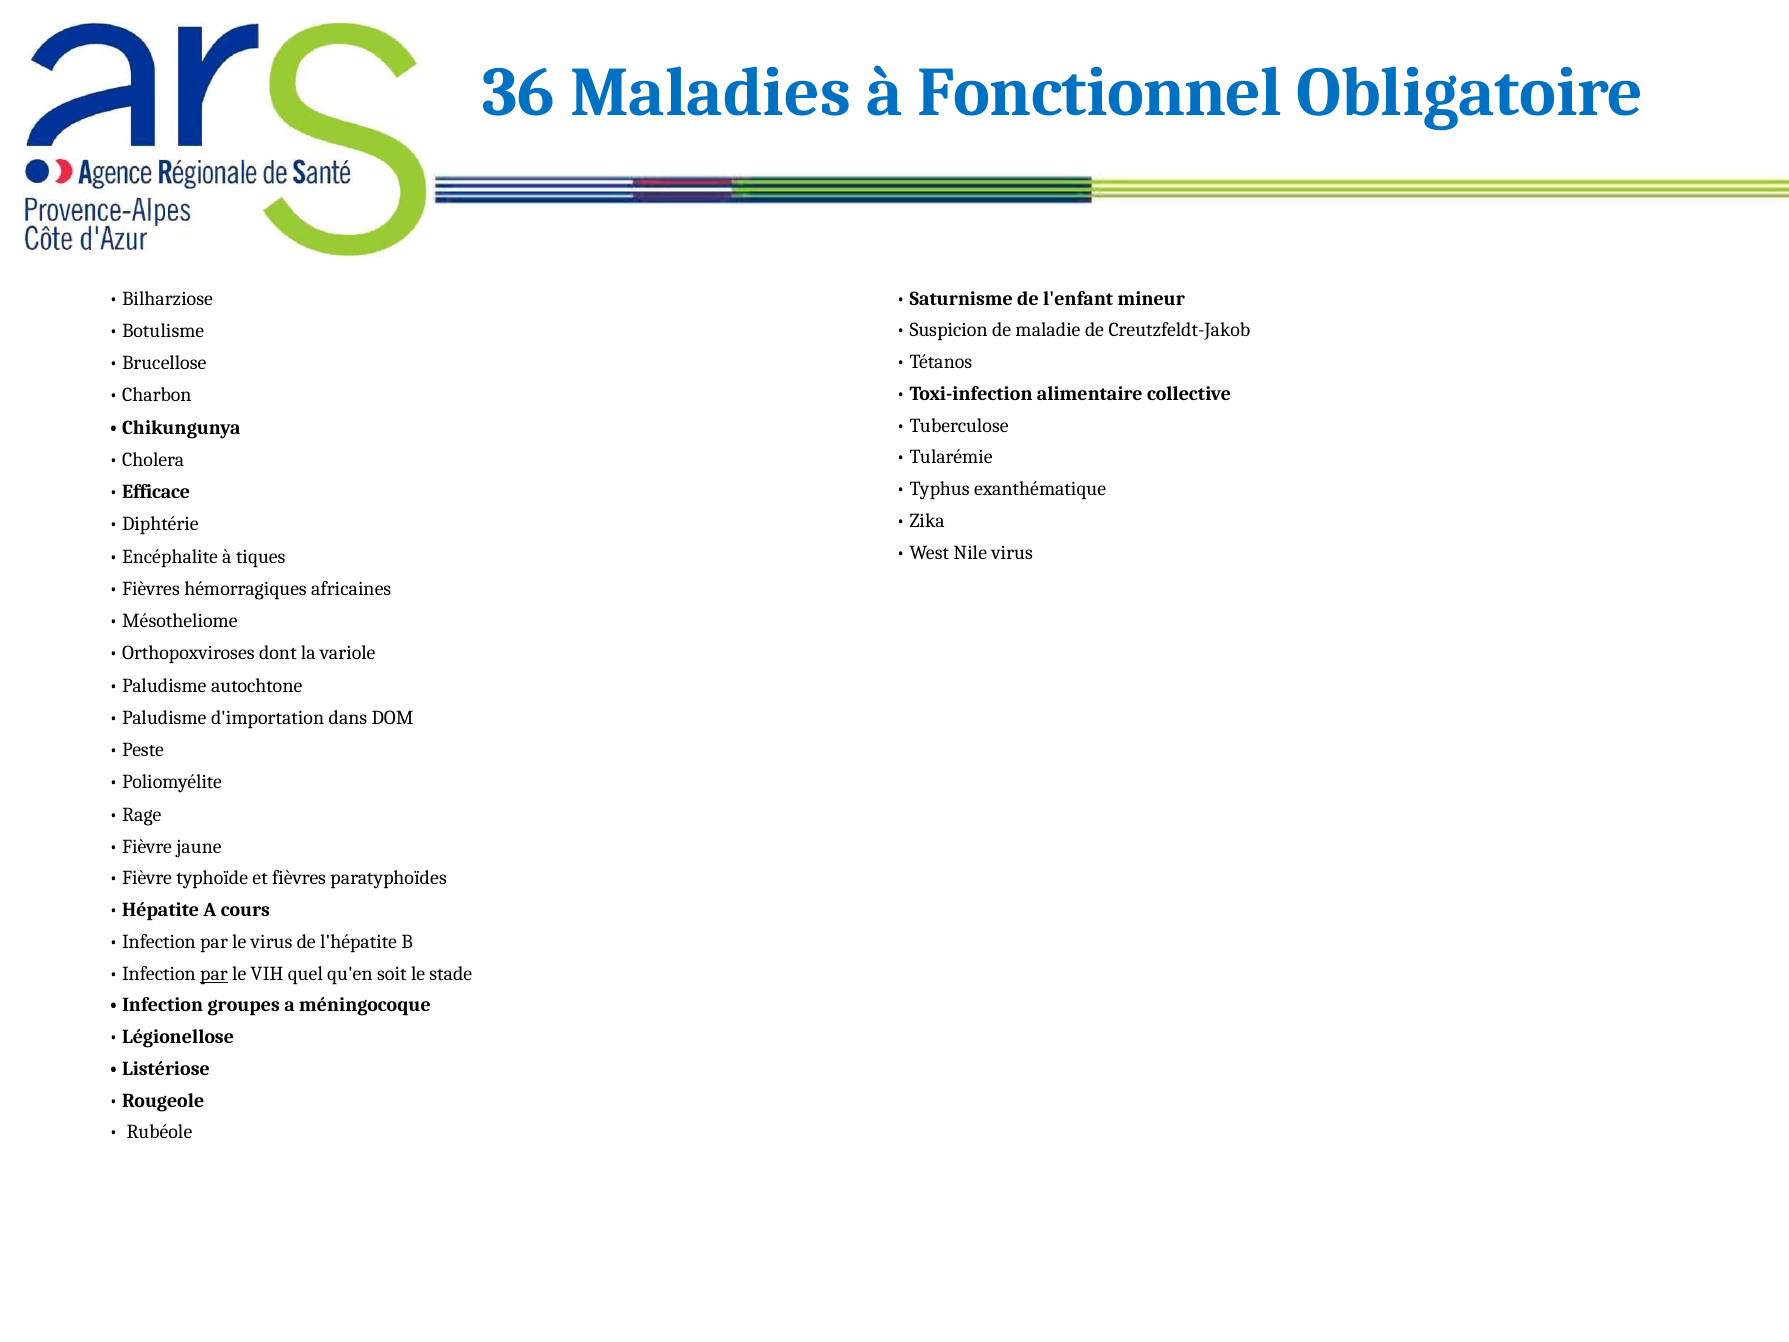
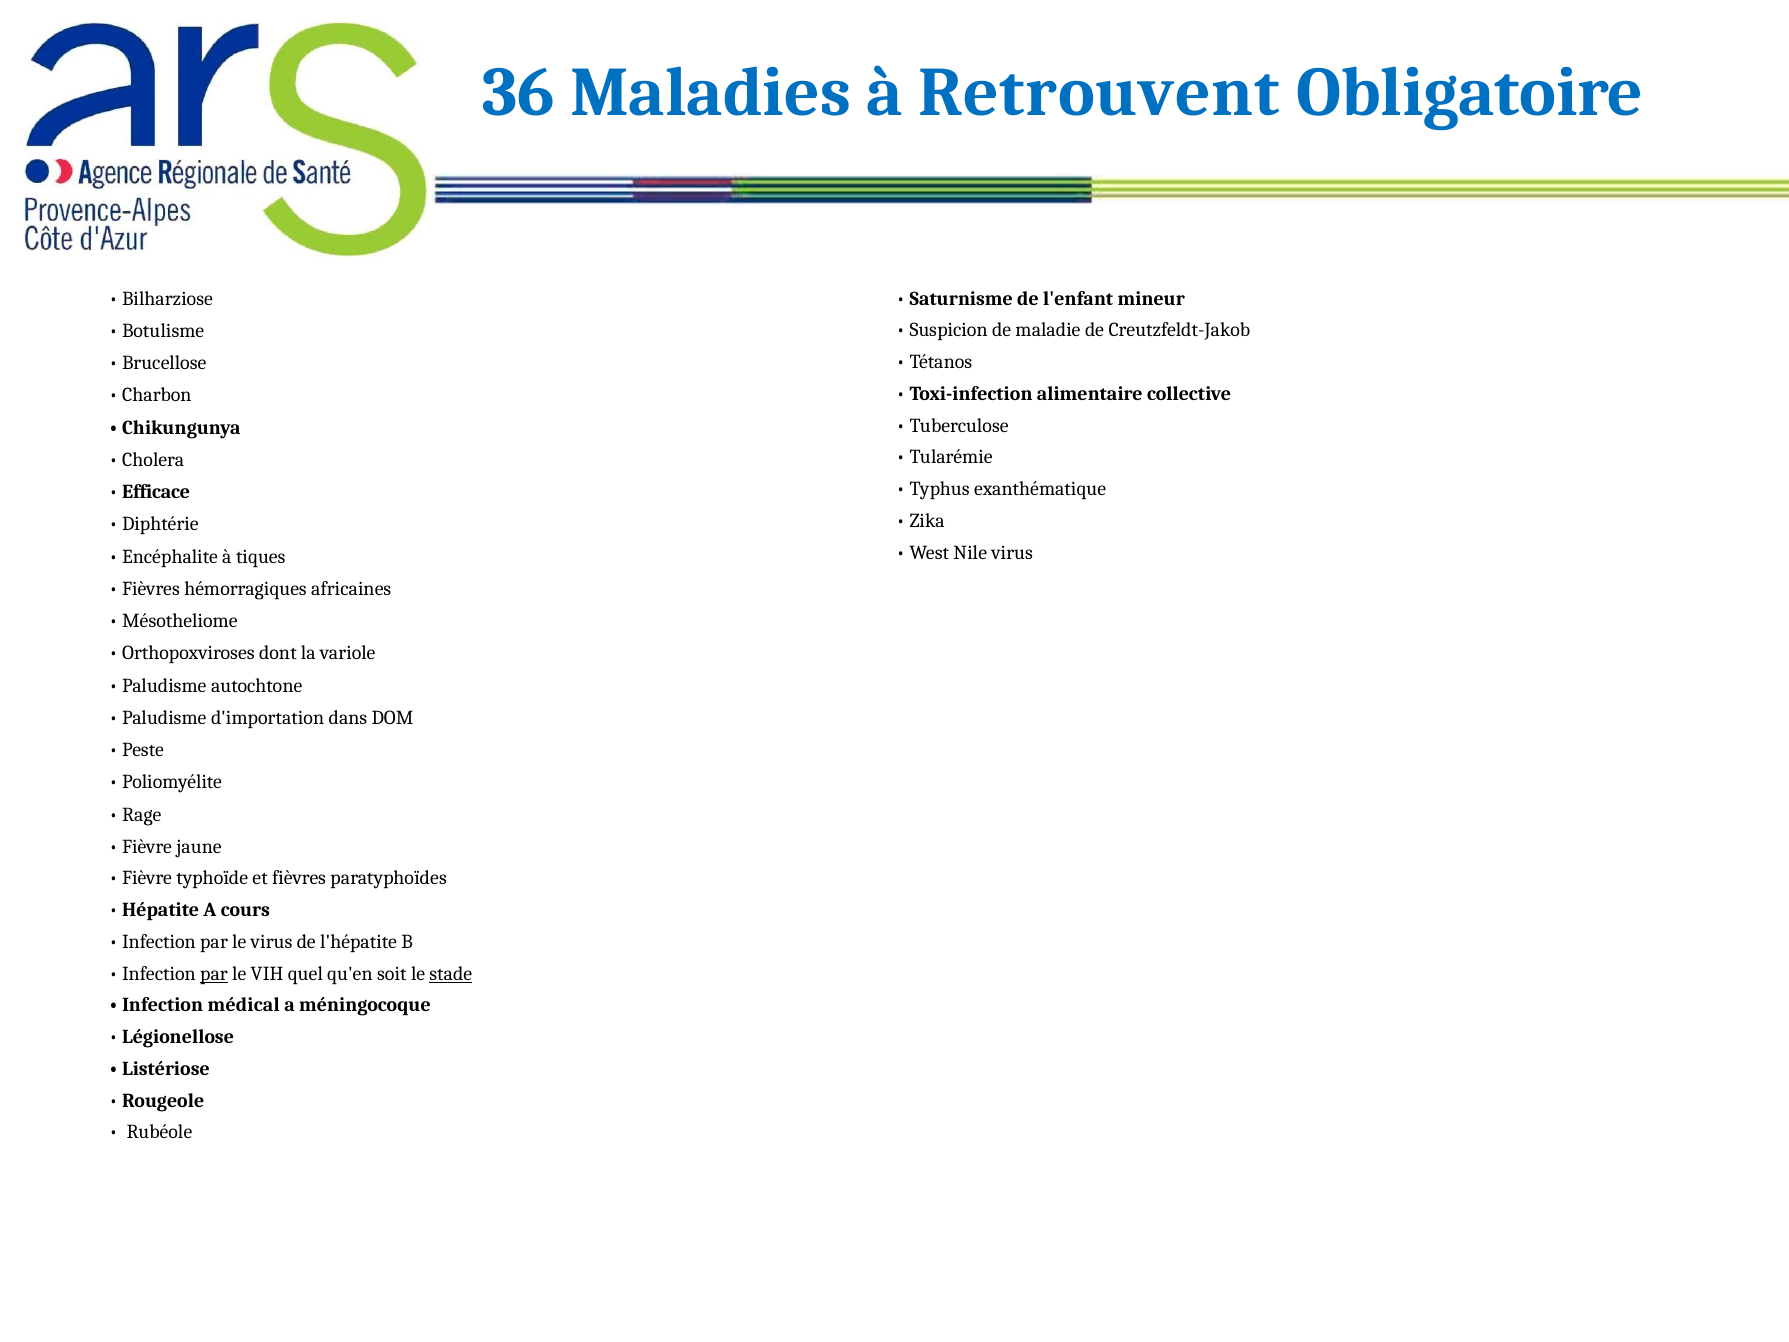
Fonctionnel: Fonctionnel -> Retrouvent
stade underline: none -> present
groupes: groupes -> médical
